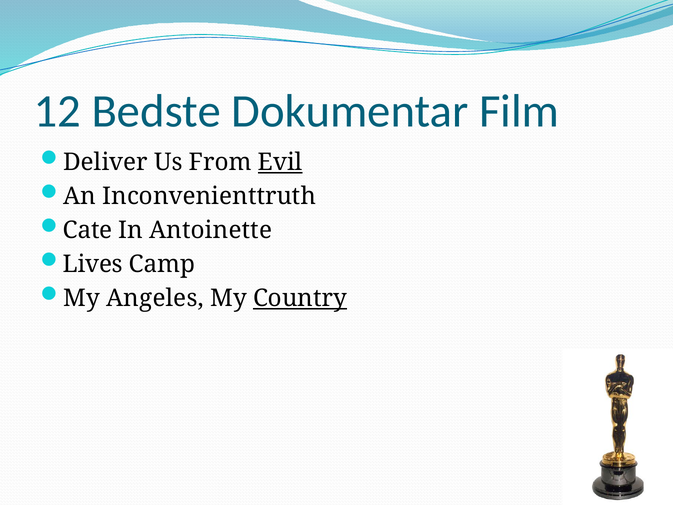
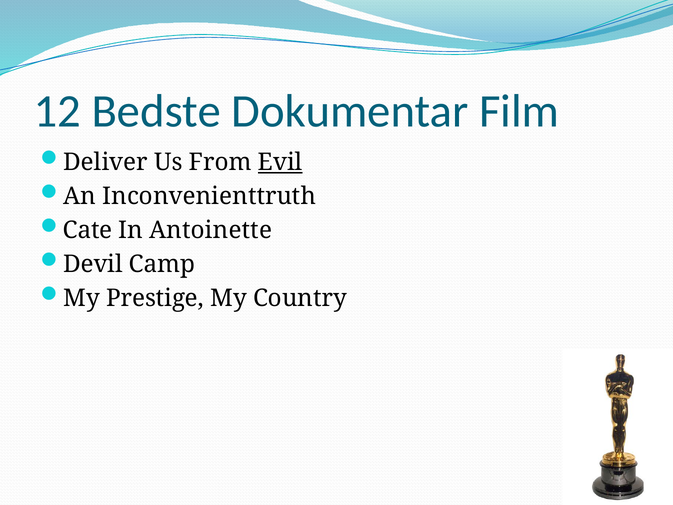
Lives: Lives -> Devil
Angeles: Angeles -> Prestige
Country underline: present -> none
